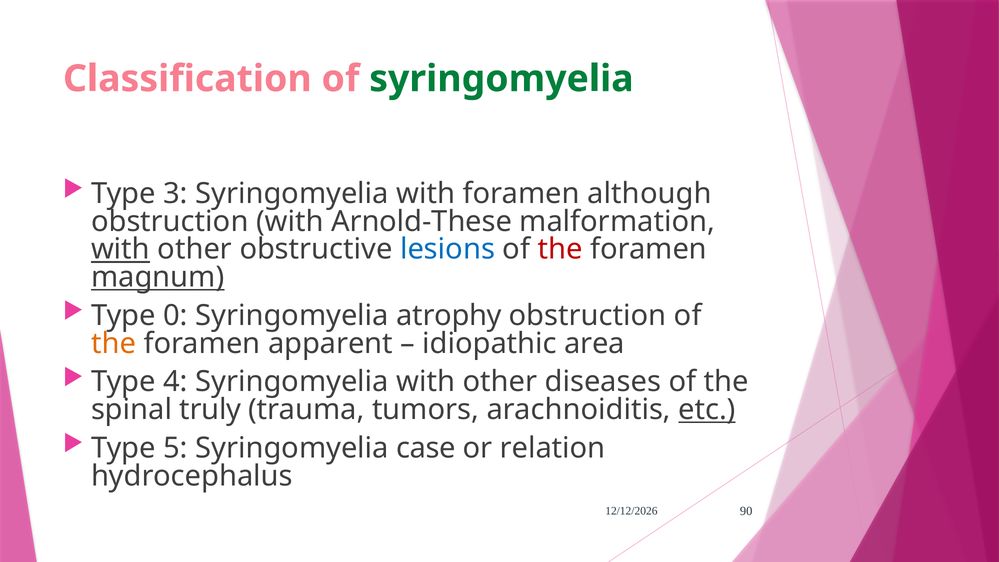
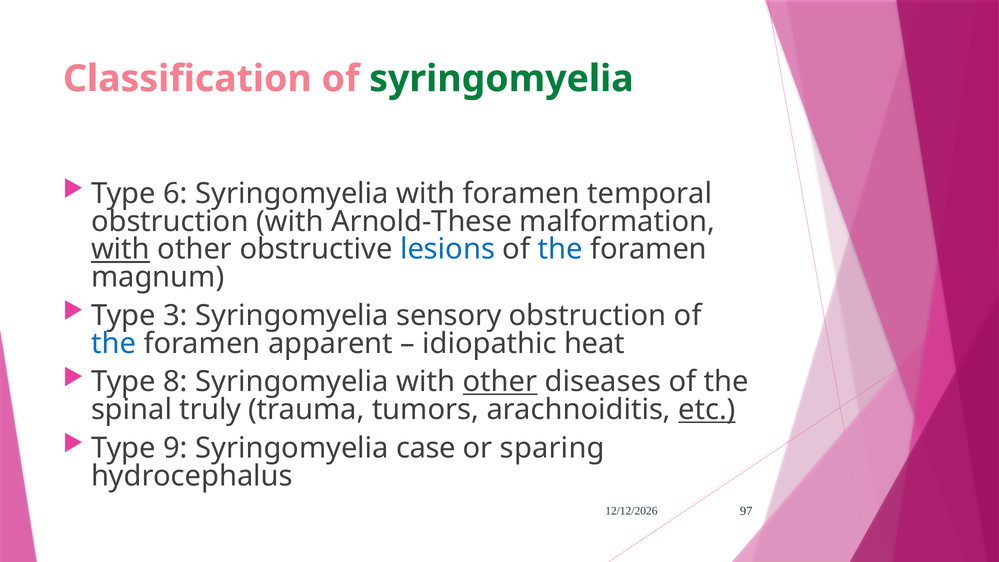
3: 3 -> 6
although: although -> temporal
the at (560, 249) colour: red -> blue
magnum underline: present -> none
0: 0 -> 3
atrophy: atrophy -> sensory
the at (114, 343) colour: orange -> blue
area: area -> heat
4: 4 -> 8
other at (500, 382) underline: none -> present
5: 5 -> 9
relation: relation -> sparing
90: 90 -> 97
